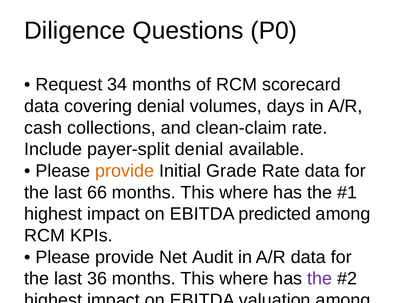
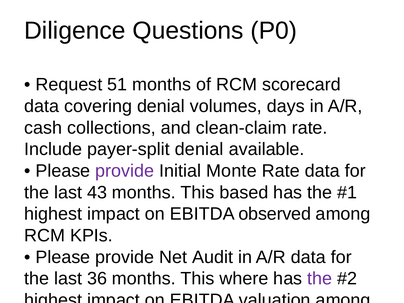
34: 34 -> 51
provide at (125, 171) colour: orange -> purple
Grade: Grade -> Monte
66: 66 -> 43
where at (244, 192): where -> based
predicted: predicted -> observed
